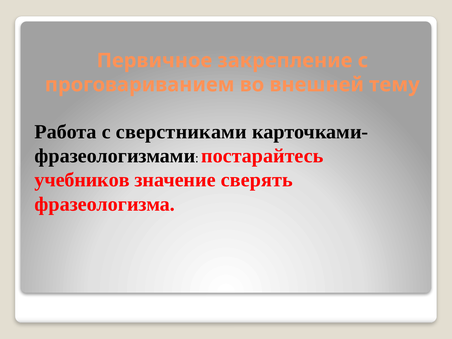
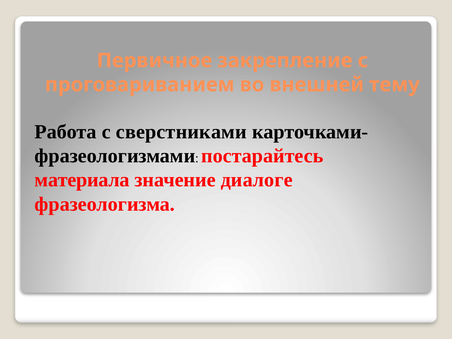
учебников: учебников -> материала
сверять: сверять -> диалоге
